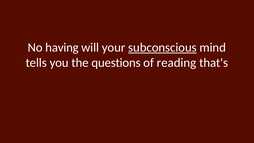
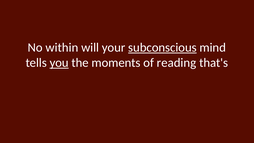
having: having -> within
you underline: none -> present
questions: questions -> moments
